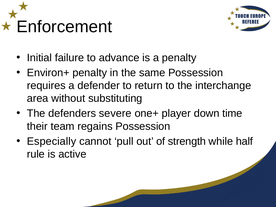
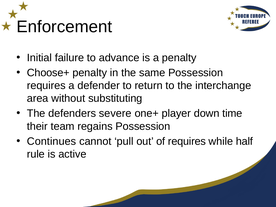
Environ+: Environ+ -> Choose+
Especially: Especially -> Continues
of strength: strength -> requires
